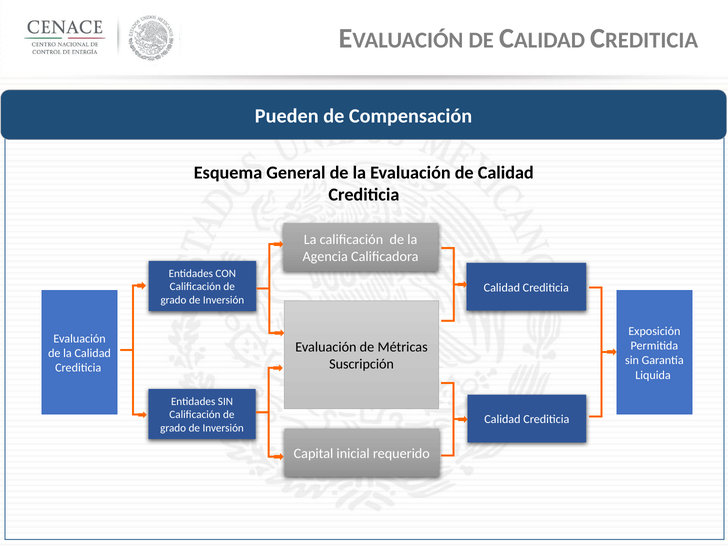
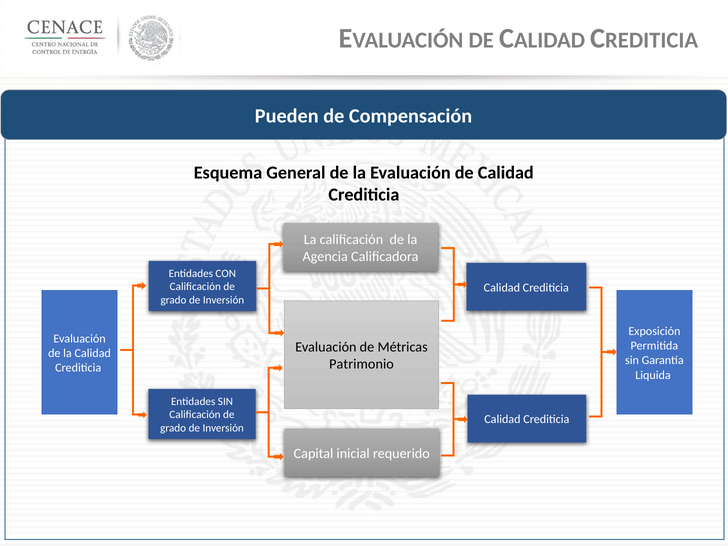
Suscripción: Suscripción -> Patrimonio
